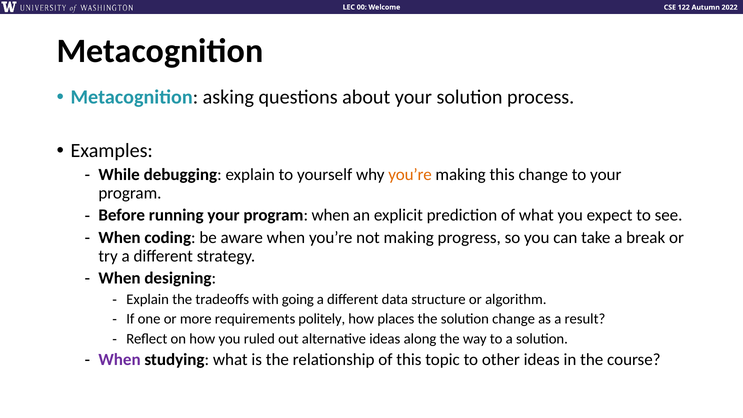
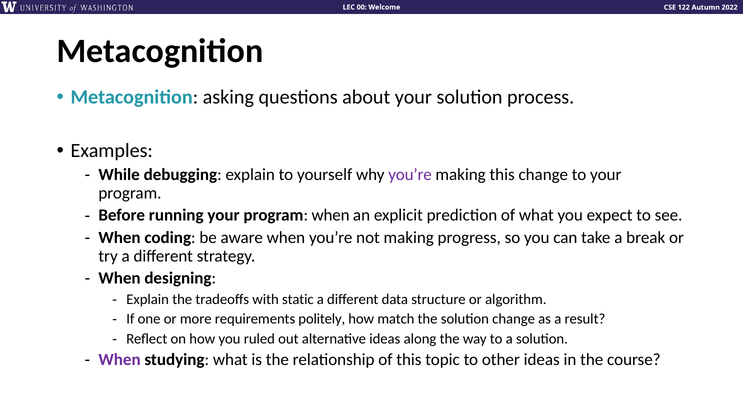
you’re at (410, 175) colour: orange -> purple
going: going -> static
places: places -> match
